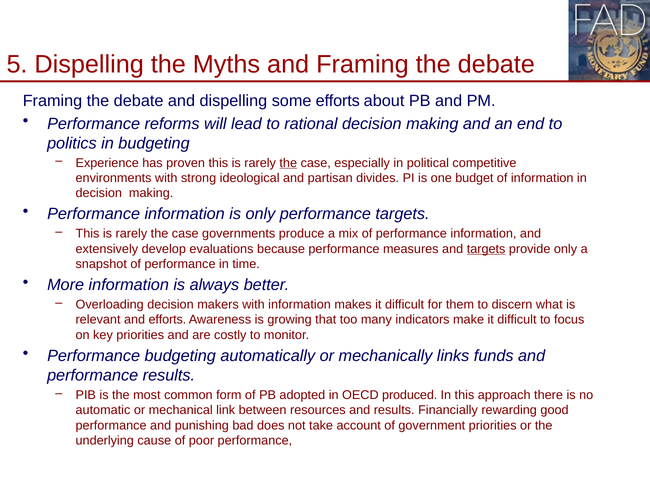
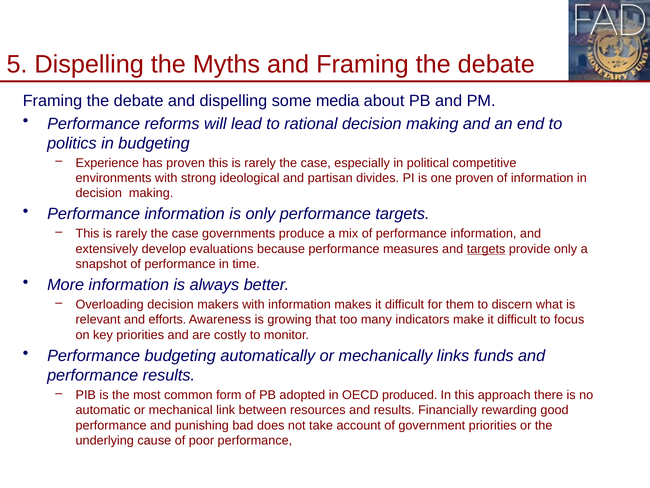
some efforts: efforts -> media
the at (288, 163) underline: present -> none
one budget: budget -> proven
